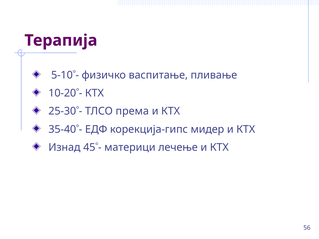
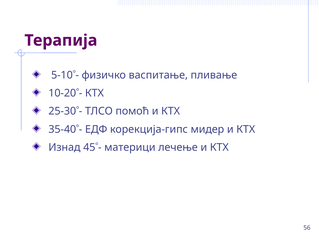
према: према -> помоћ
